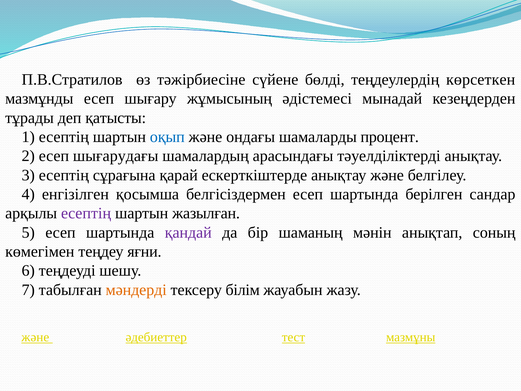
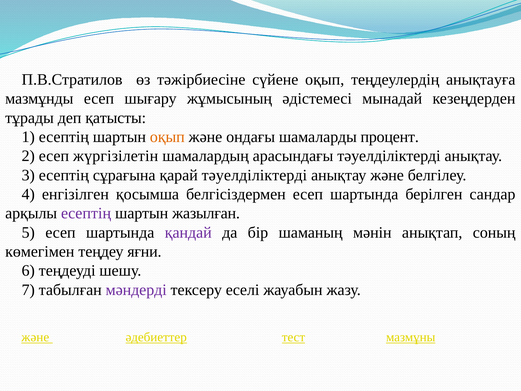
сүйене бөлді: бөлді -> оқып
көрсеткен: көрсеткен -> анықтауға
оқып at (167, 137) colour: blue -> orange
шығарудағы: шығарудағы -> жүргізілетін
қарай ескерткіштерде: ескерткіштерде -> тәуелділіктерді
мәндерді colour: orange -> purple
білім: білім -> еселі
